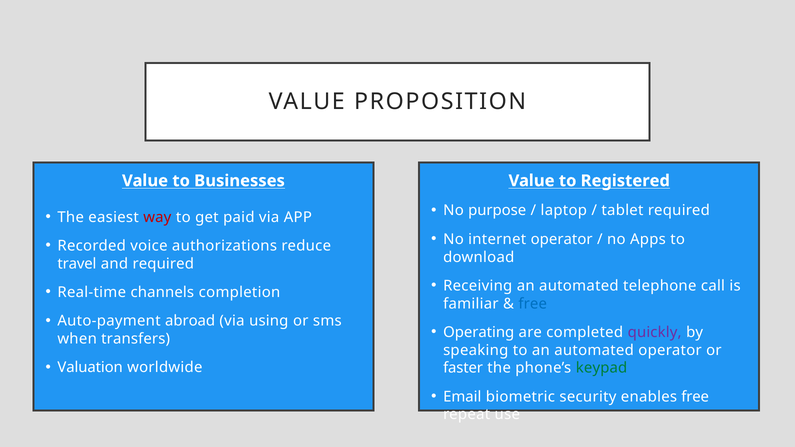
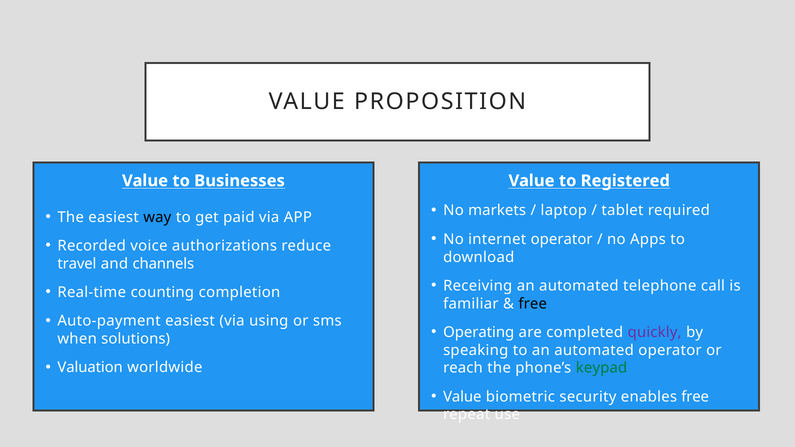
purpose: purpose -> markets
way colour: red -> black
and required: required -> channels
channels: channels -> counting
free at (533, 304) colour: blue -> black
Auto-payment abroad: abroad -> easiest
transfers: transfers -> solutions
faster: faster -> reach
Email at (462, 397): Email -> Value
